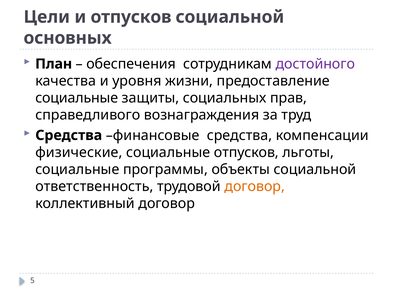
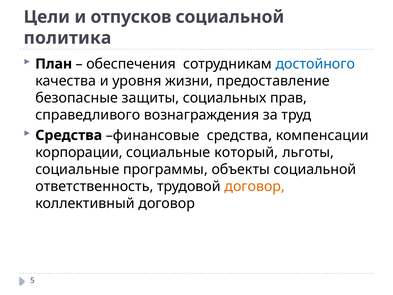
основных: основных -> политика
достойного colour: purple -> blue
социальные at (77, 98): социальные -> безопасные
физические: физические -> корпорации
социальные отпусков: отпусков -> который
